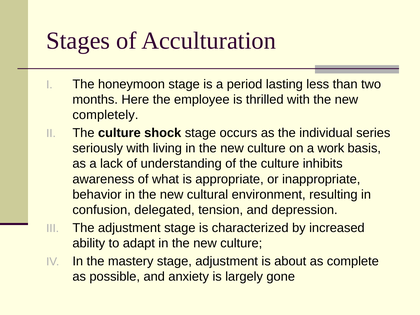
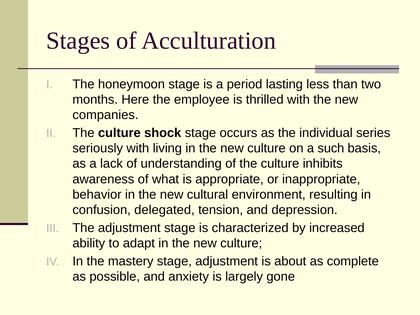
completely: completely -> companies
work: work -> such
